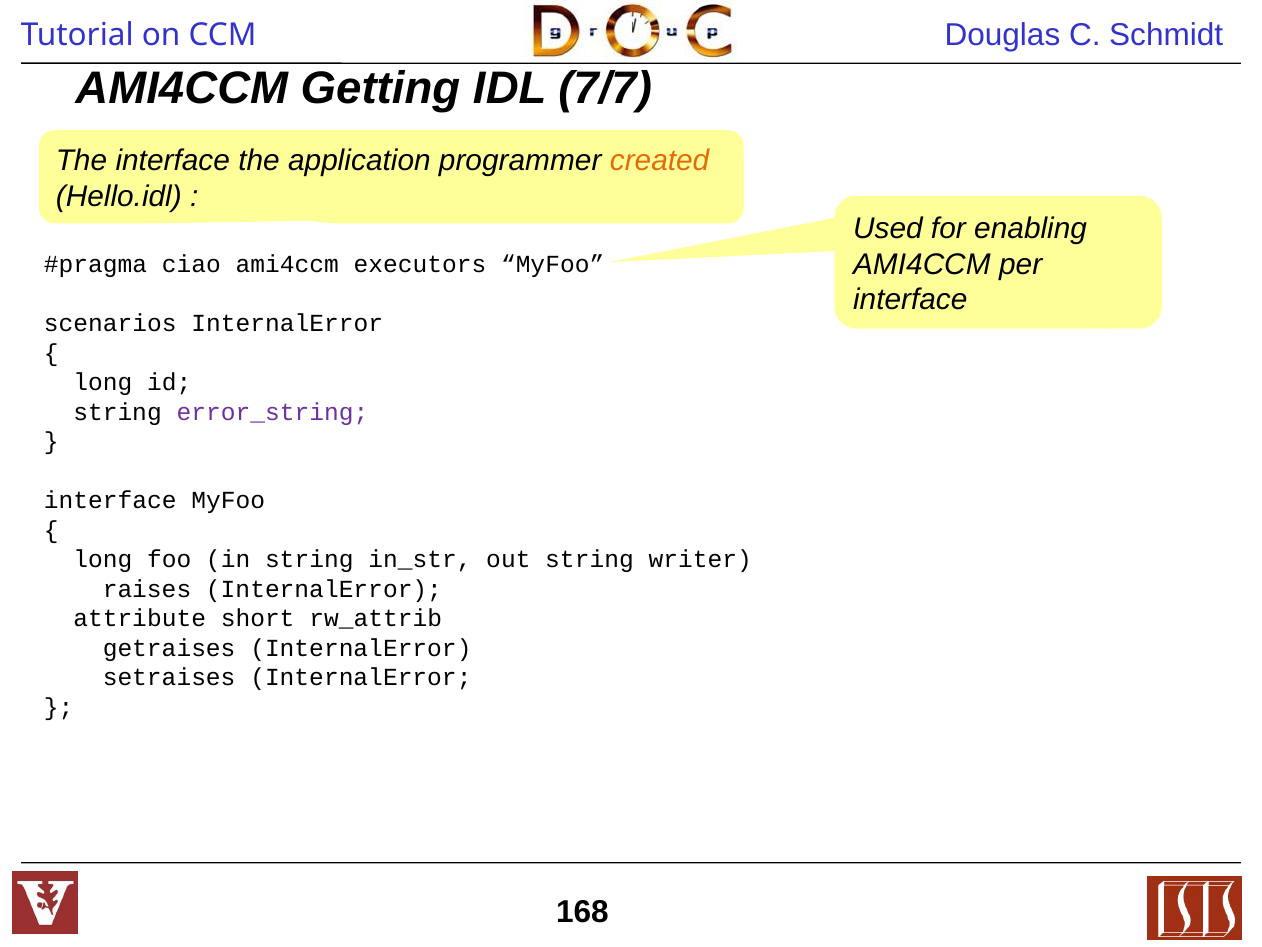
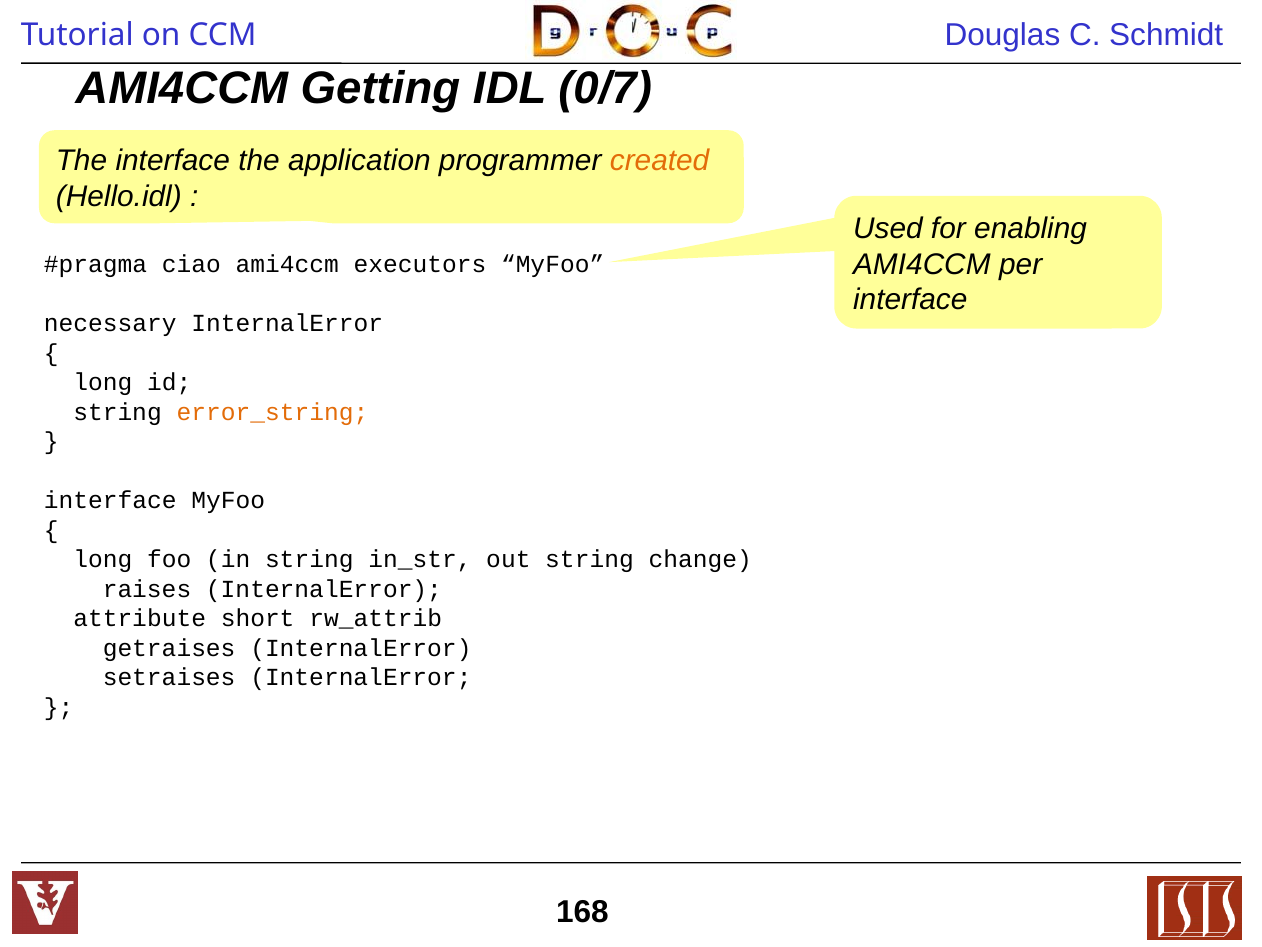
7/7: 7/7 -> 0/7
scenarios: scenarios -> necessary
error_string colour: purple -> orange
writer: writer -> change
